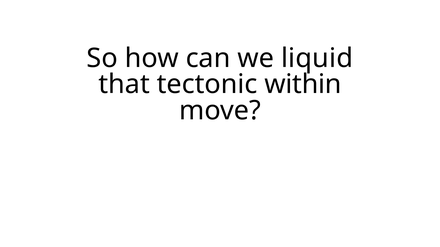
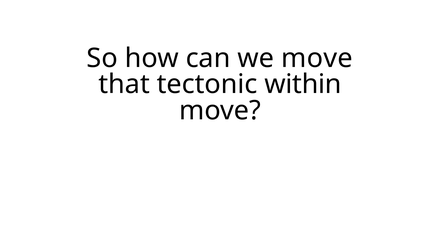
we liquid: liquid -> move
